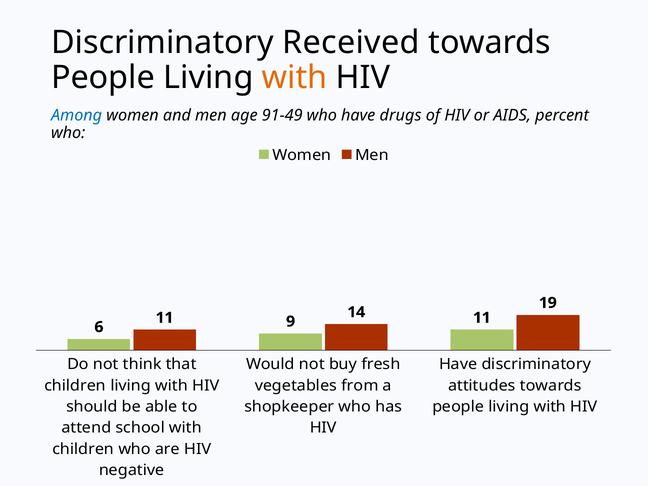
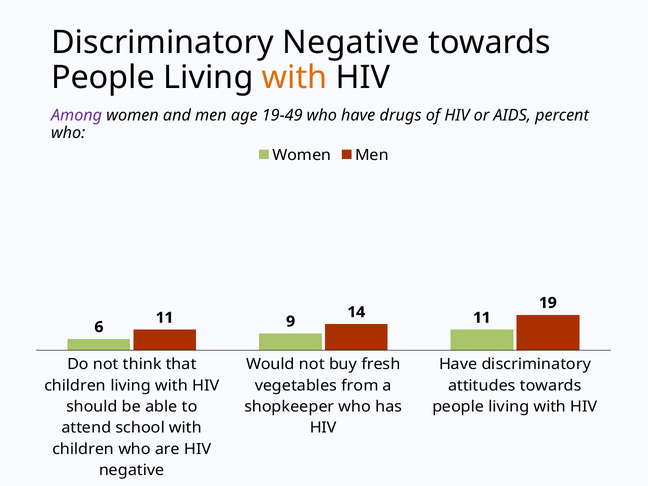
Discriminatory Received: Received -> Negative
Among colour: blue -> purple
91-49: 91-49 -> 19-49
